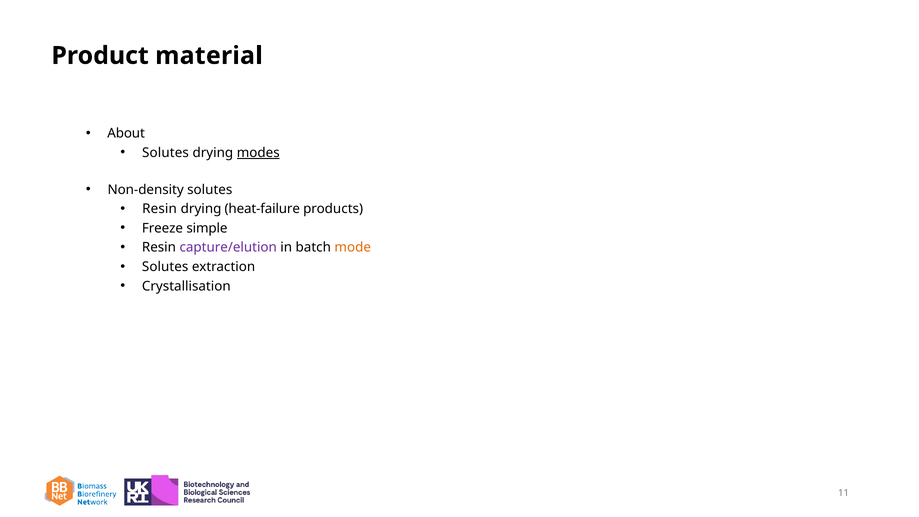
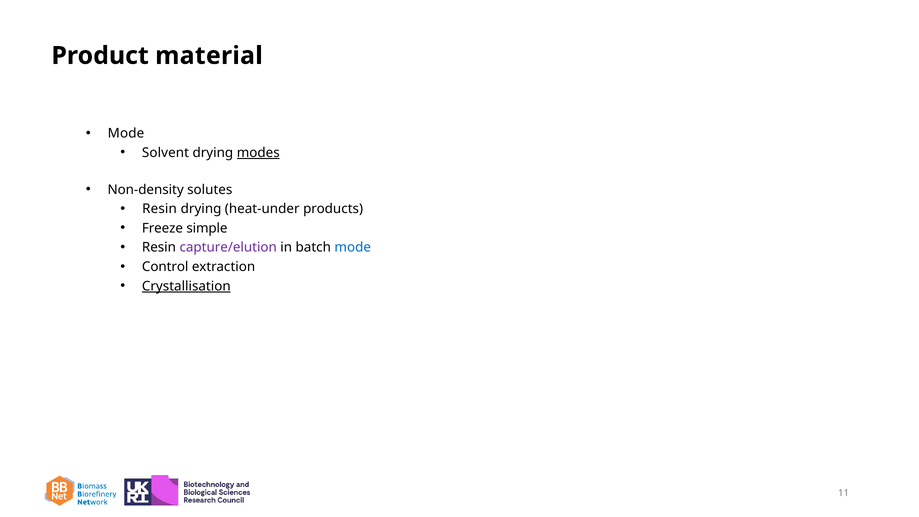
About at (126, 133): About -> Mode
Solutes at (165, 153): Solutes -> Solvent
heat-failure: heat-failure -> heat-under
mode at (353, 248) colour: orange -> blue
Solutes at (165, 267): Solutes -> Control
Crystallisation underline: none -> present
